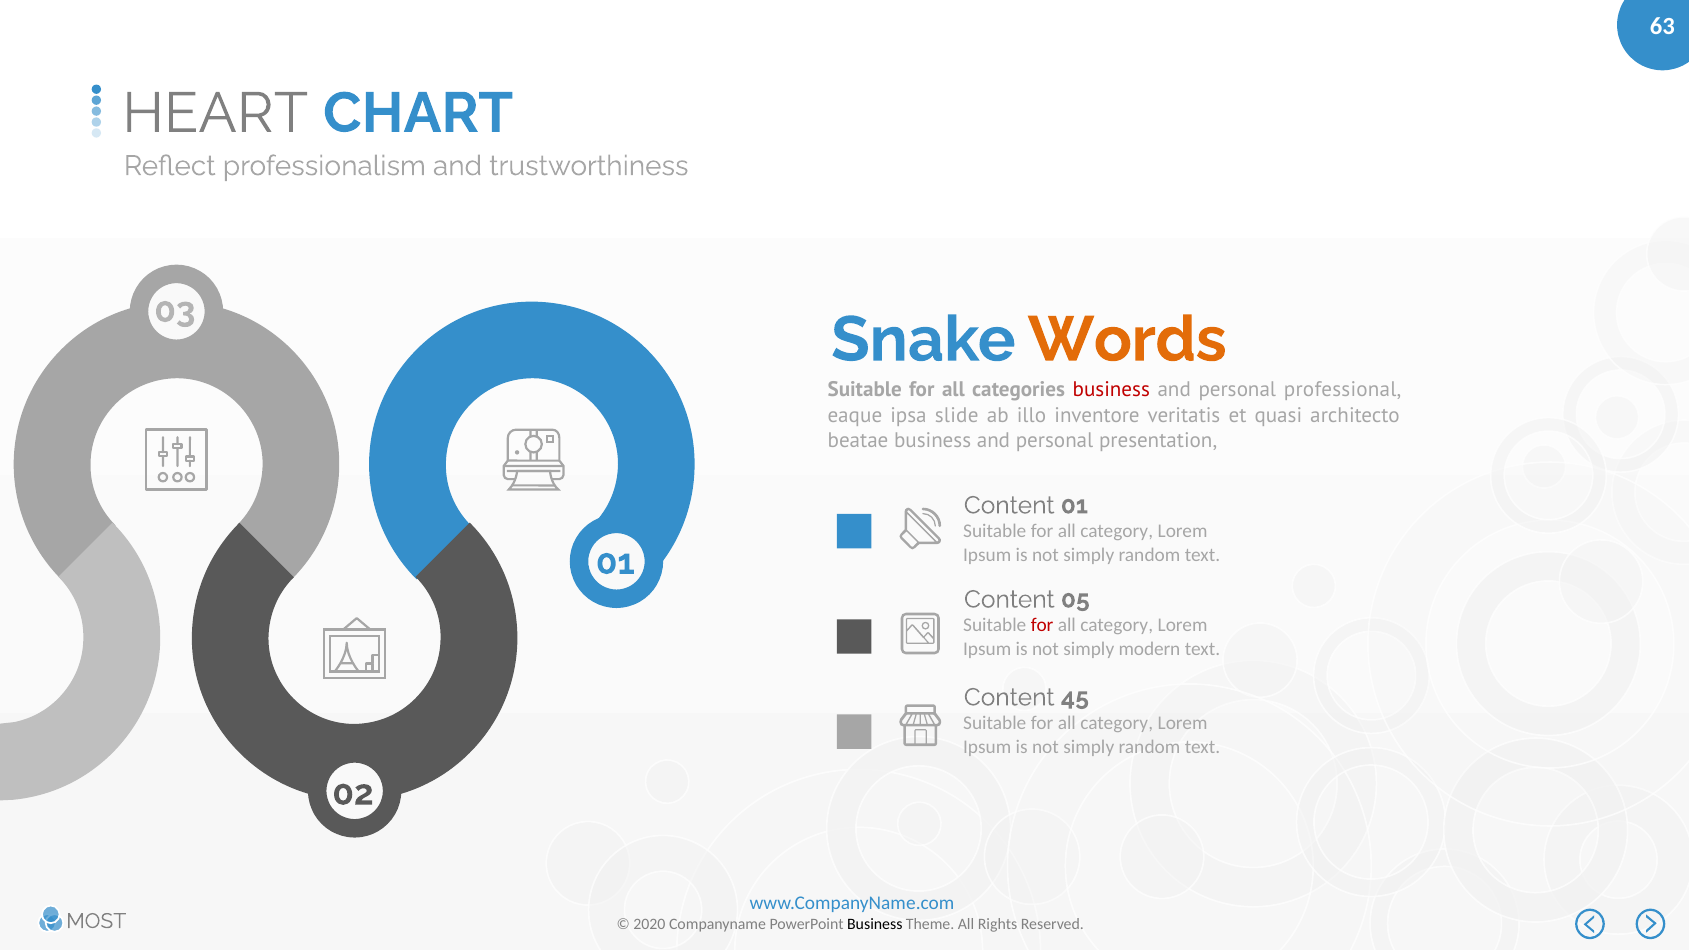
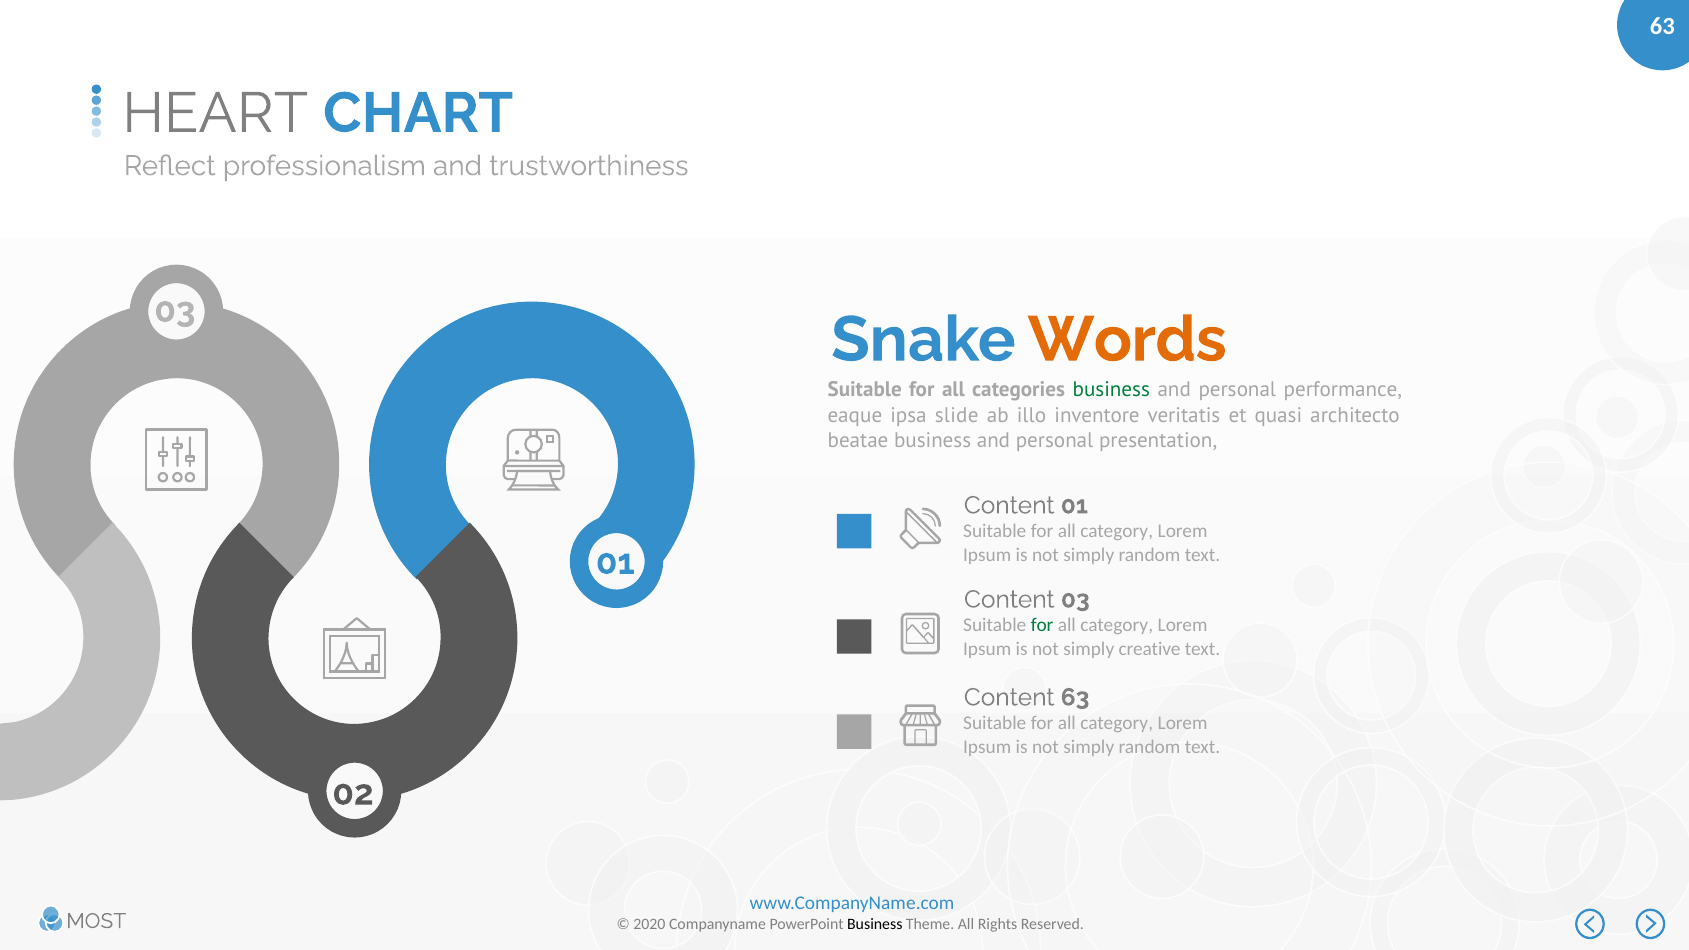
business at (1111, 390) colour: red -> green
professional: professional -> performance
Content 05: 05 -> 03
for at (1042, 626) colour: red -> green
modern: modern -> creative
Content 45: 45 -> 63
